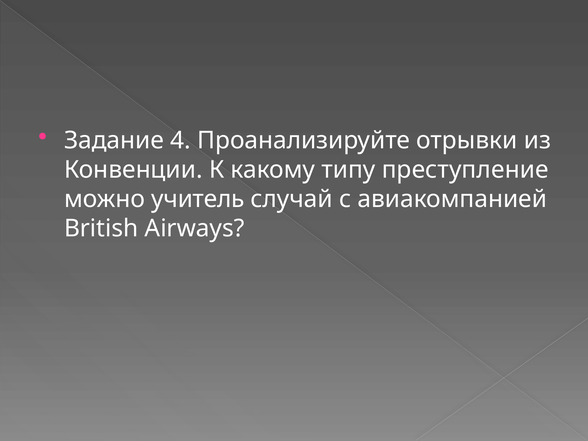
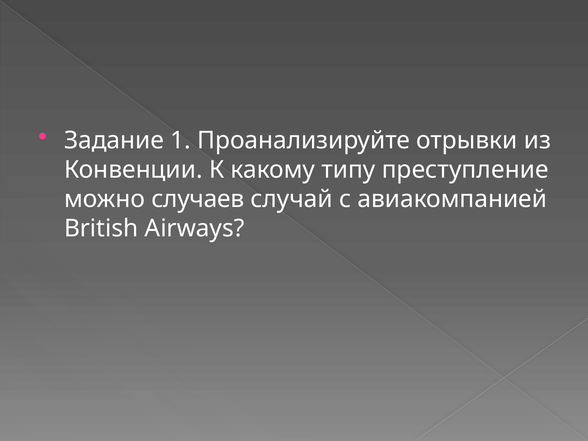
4: 4 -> 1
учитель: учитель -> случаев
